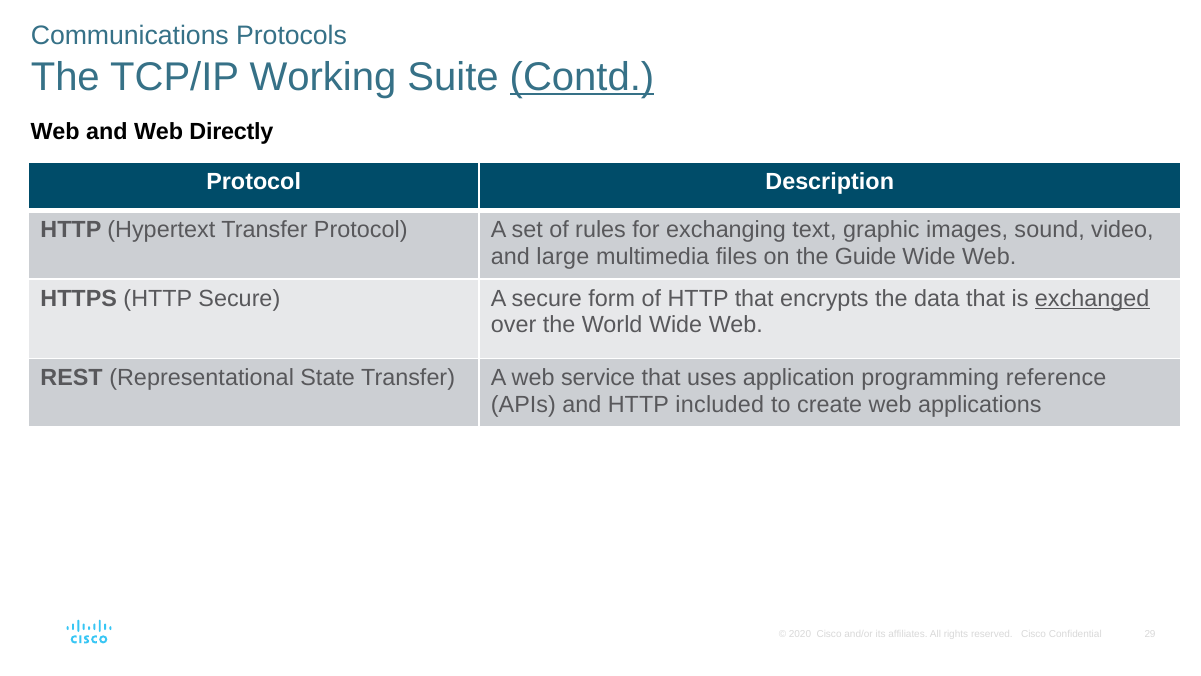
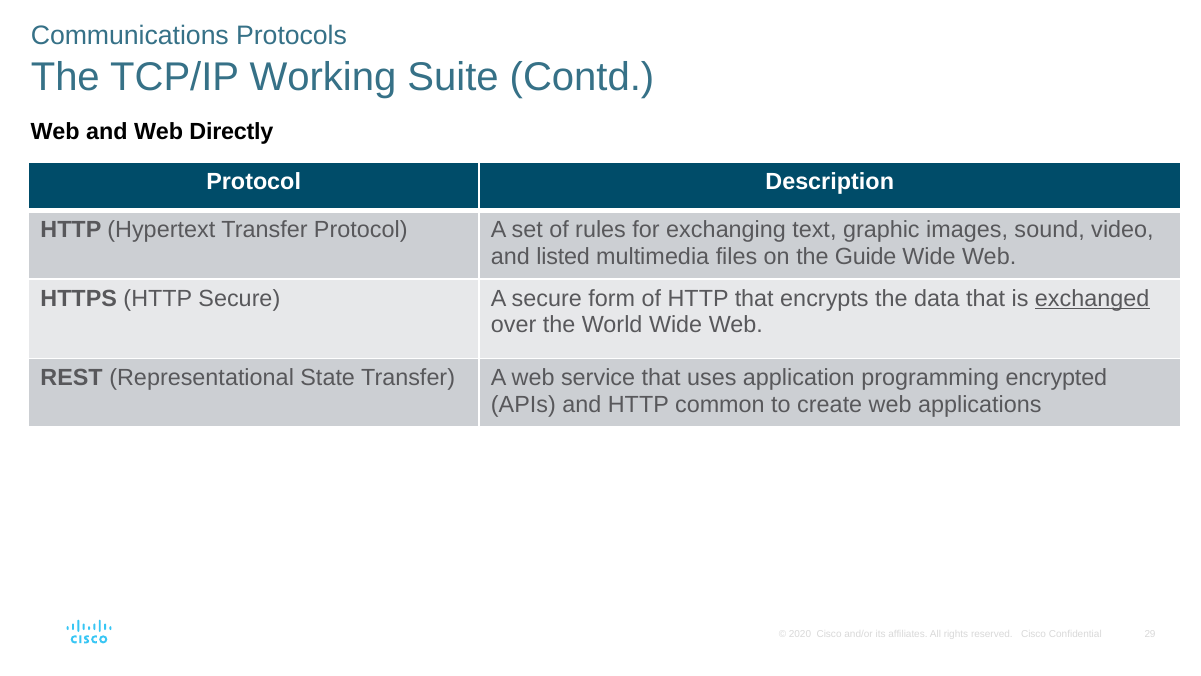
Contd underline: present -> none
large: large -> listed
reference: reference -> encrypted
included: included -> common
